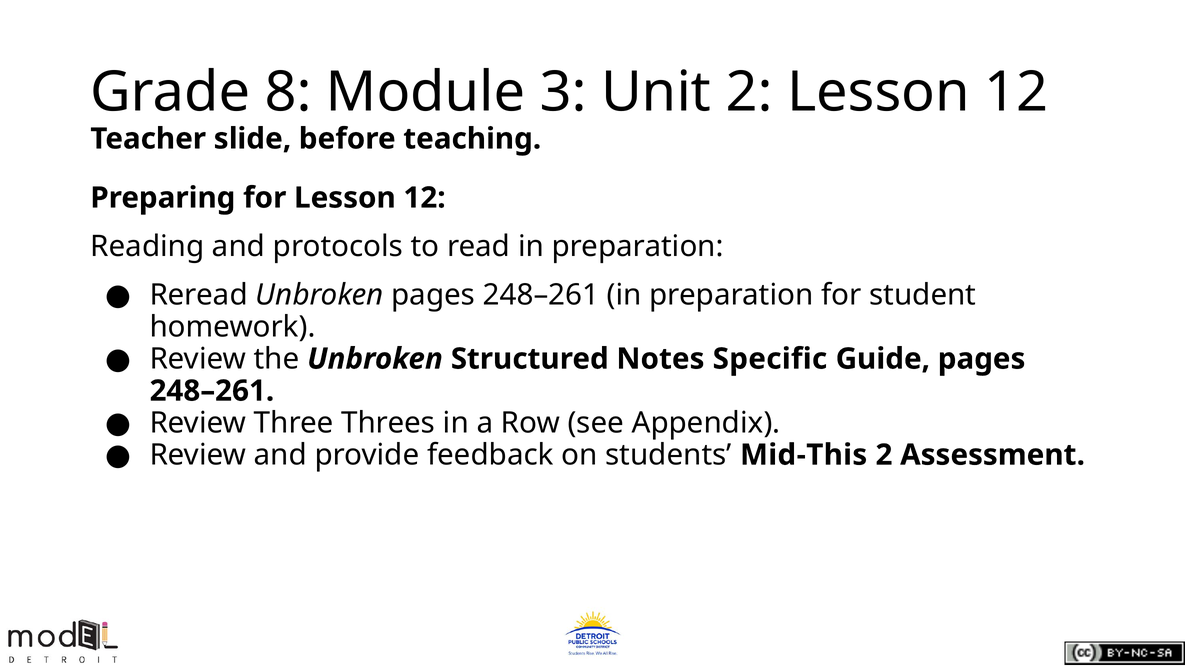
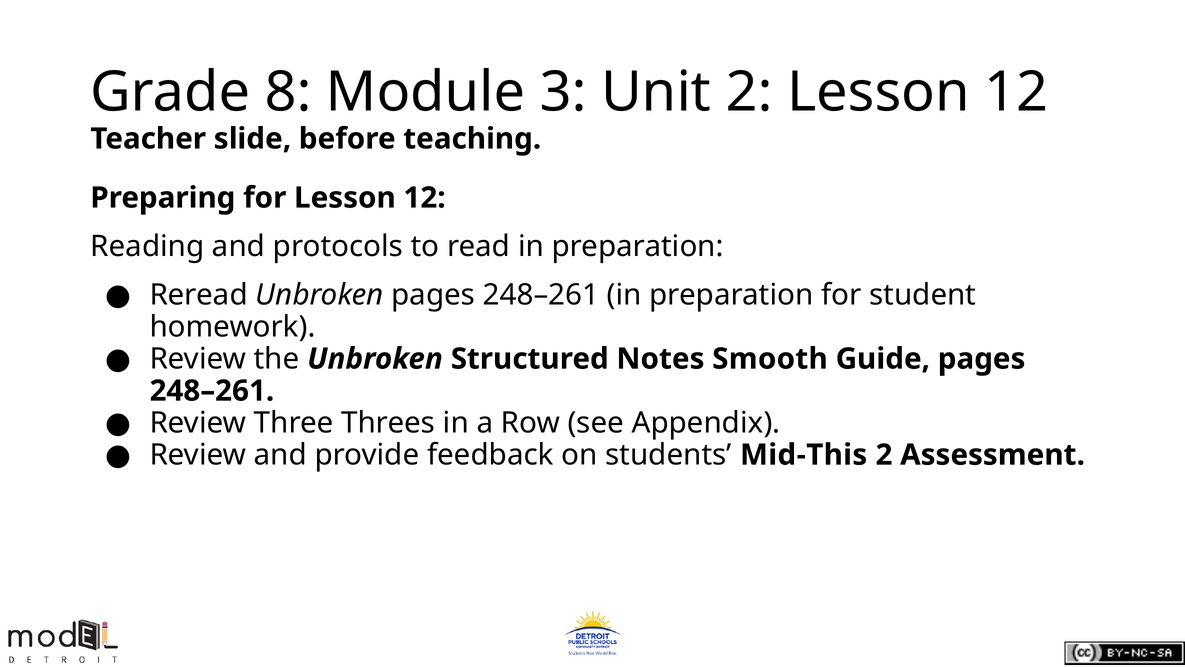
Specific: Specific -> Smooth
